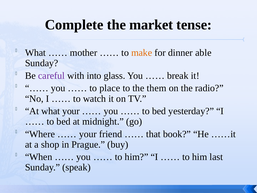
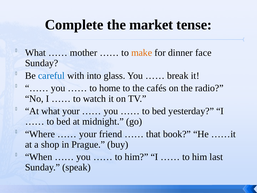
able: able -> face
careful colour: purple -> blue
place: place -> home
them: them -> cafés
